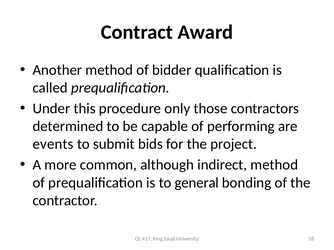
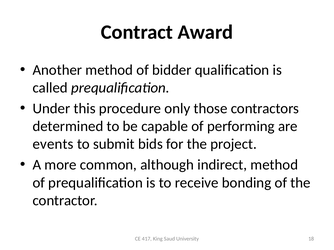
general: general -> receive
